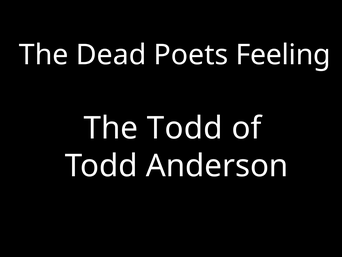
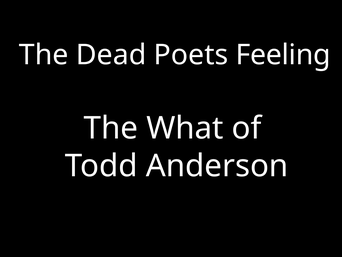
The Todd: Todd -> What
